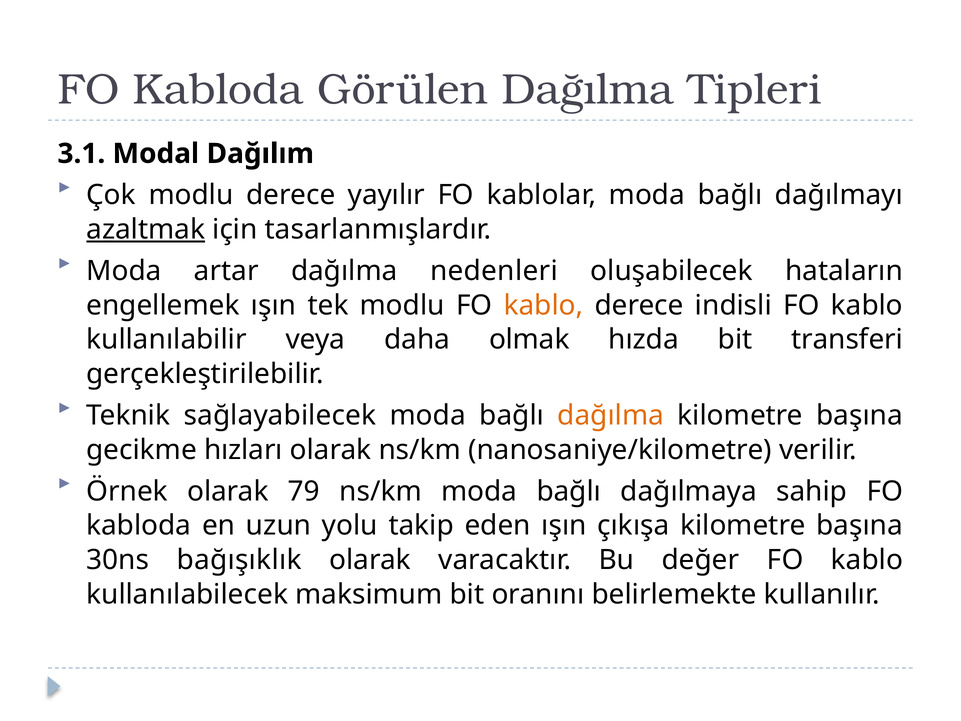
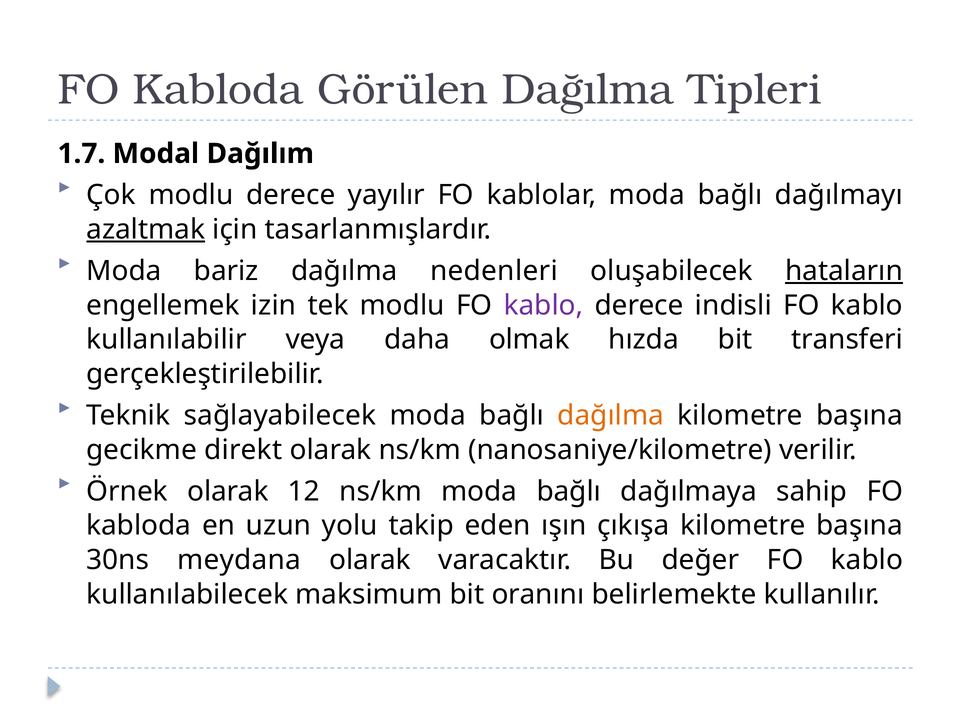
3.1: 3.1 -> 1.7
artar: artar -> bariz
hataların underline: none -> present
engellemek ışın: ışın -> izin
kablo at (544, 305) colour: orange -> purple
hızları: hızları -> direkt
79: 79 -> 12
bağışıklık: bağışıklık -> meydana
